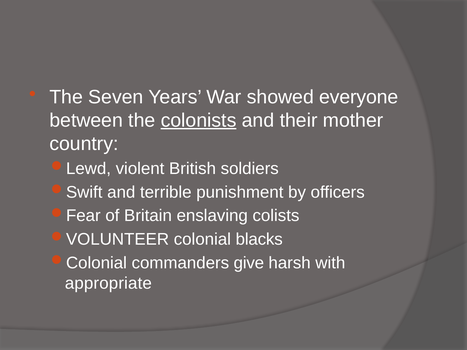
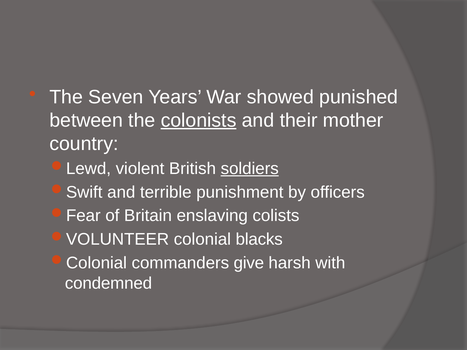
everyone: everyone -> punished
soldiers underline: none -> present
appropriate: appropriate -> condemned
